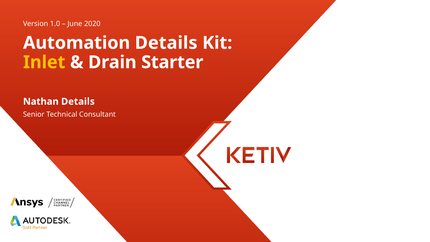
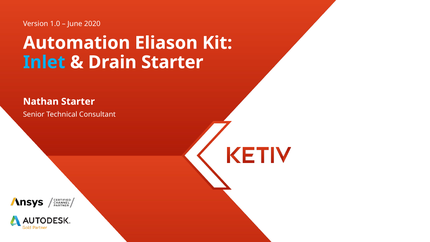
Automation Details: Details -> Eliason
Inlet colour: yellow -> light blue
Nathan Details: Details -> Starter
